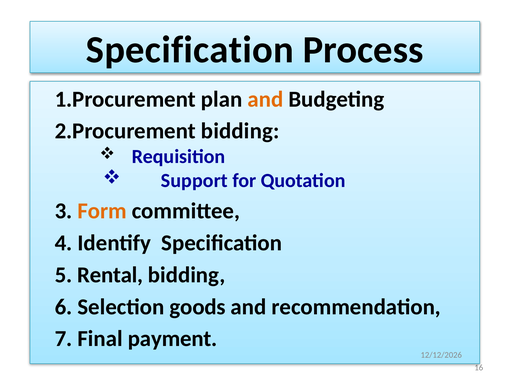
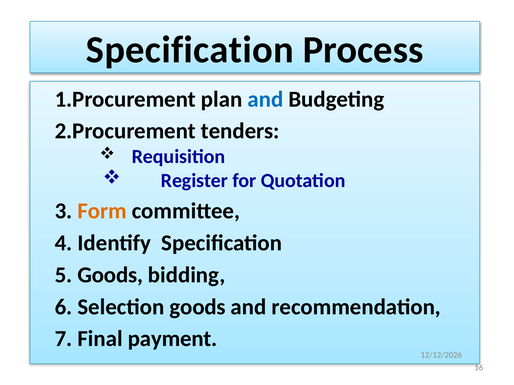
and at (265, 99) colour: orange -> blue
bidding at (240, 131): bidding -> tenders
Support: Support -> Register
5 Rental: Rental -> Goods
